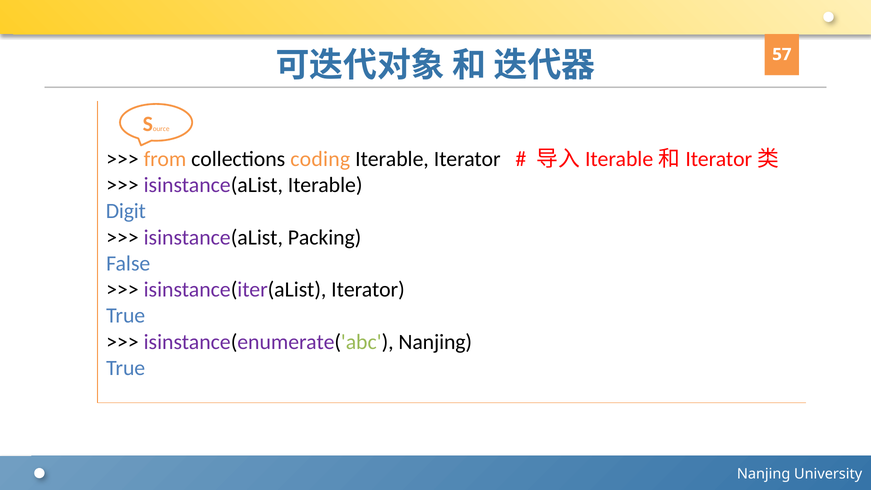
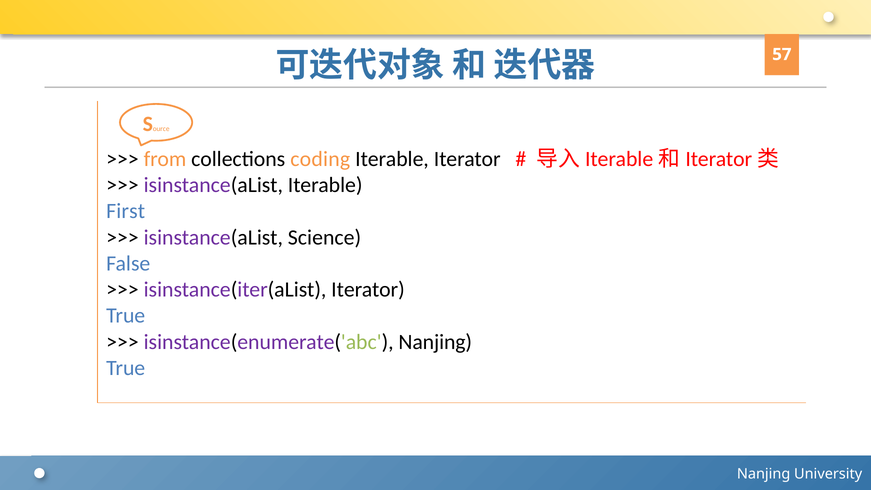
Digit: Digit -> First
Packing: Packing -> Science
